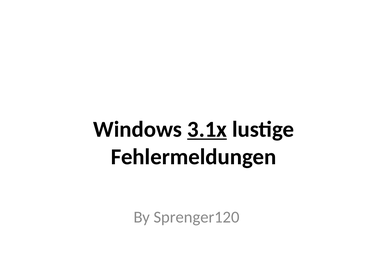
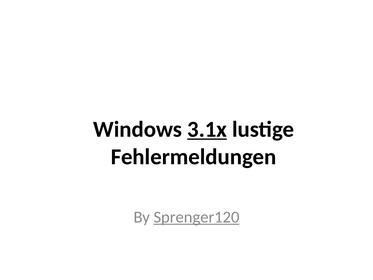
Sprenger120 underline: none -> present
